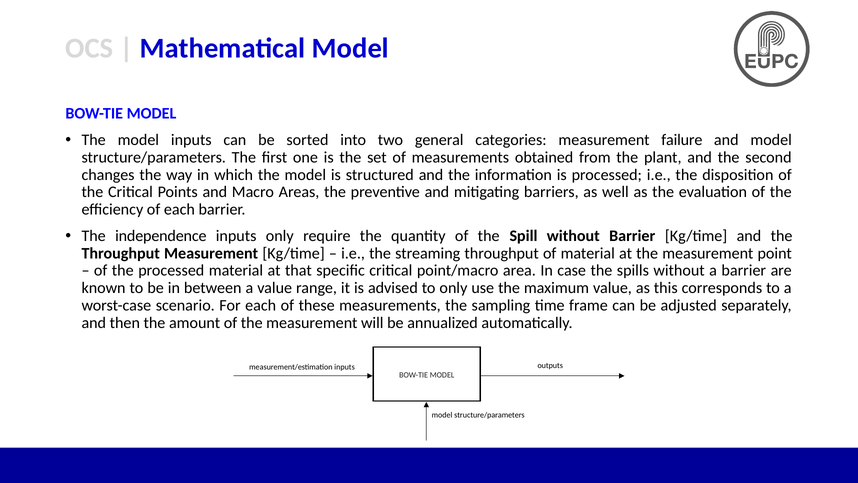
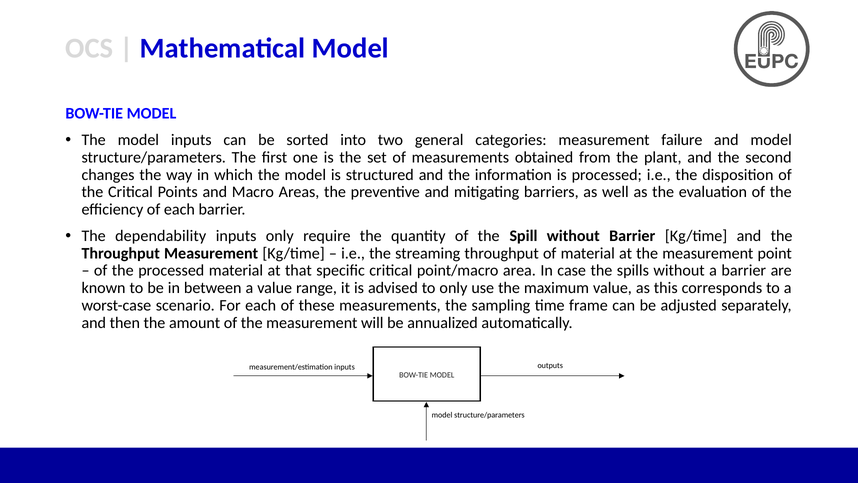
independence: independence -> dependability
